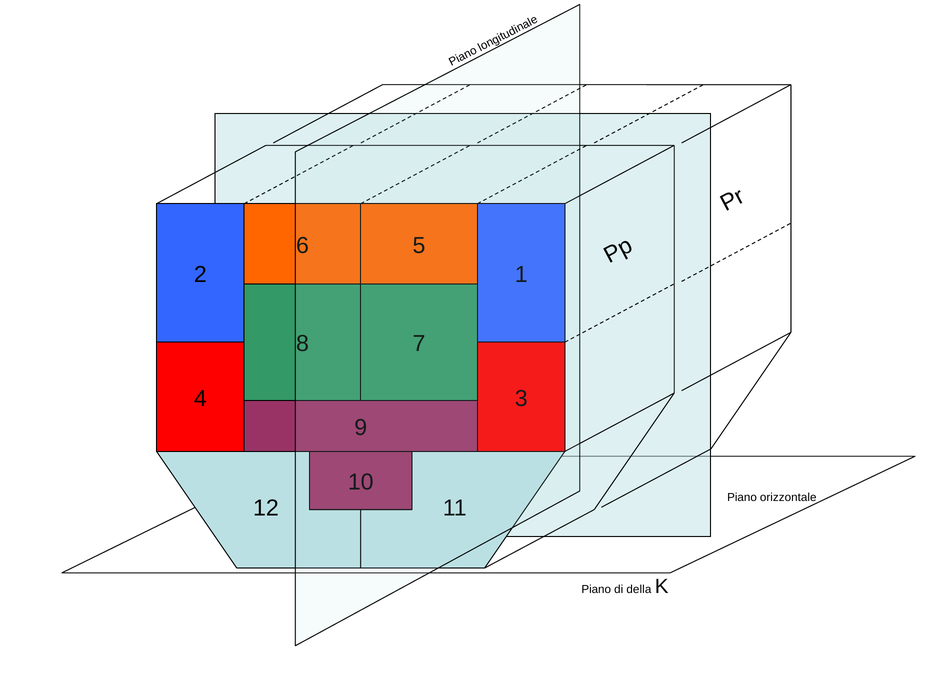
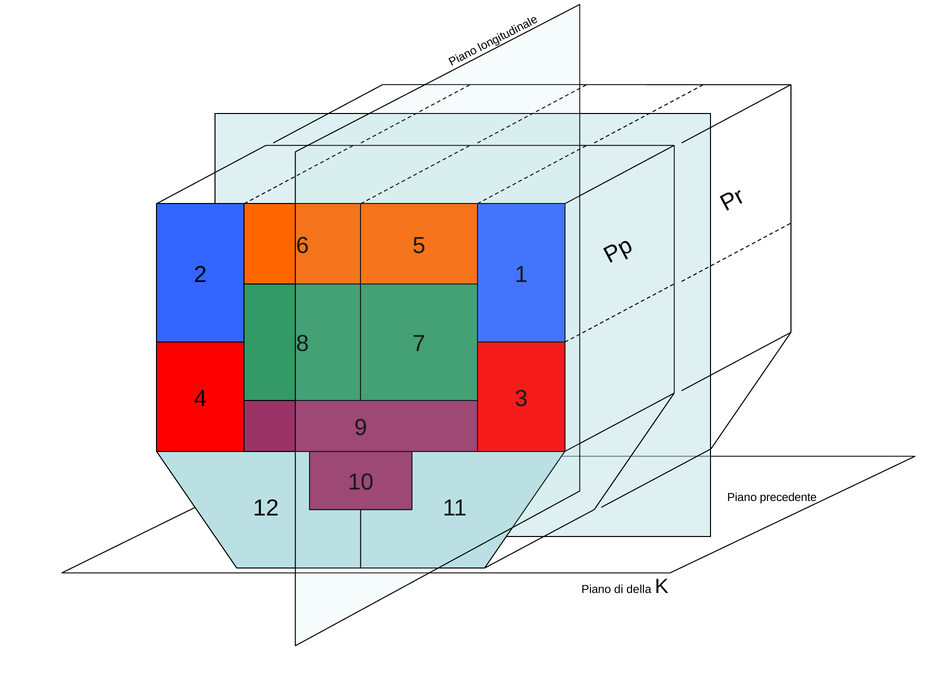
orizzontale: orizzontale -> precedente
